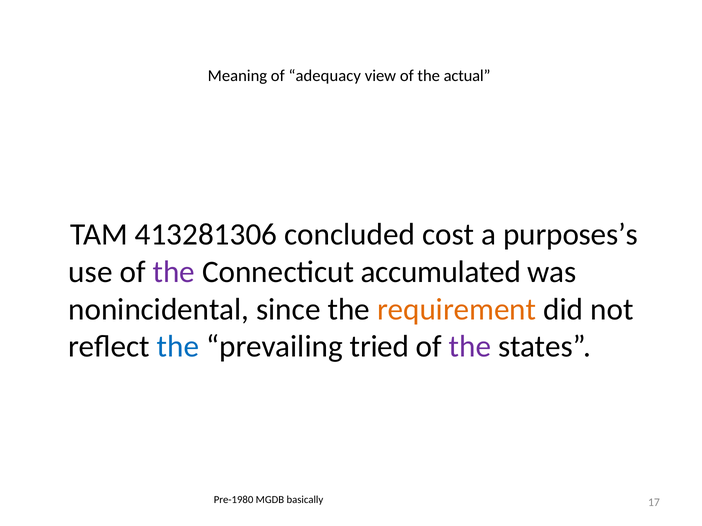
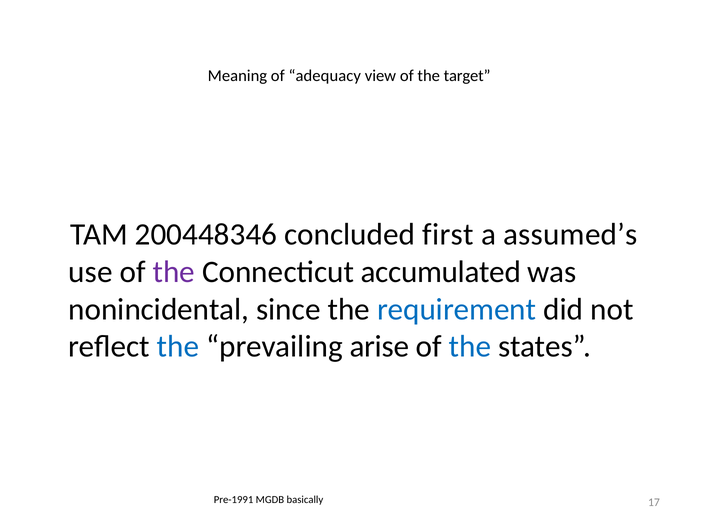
actual: actual -> target
413281306: 413281306 -> 200448346
cost: cost -> first
purposes’s: purposes’s -> assumed’s
requirement colour: orange -> blue
tried: tried -> arise
the at (470, 347) colour: purple -> blue
Pre-1980: Pre-1980 -> Pre-1991
